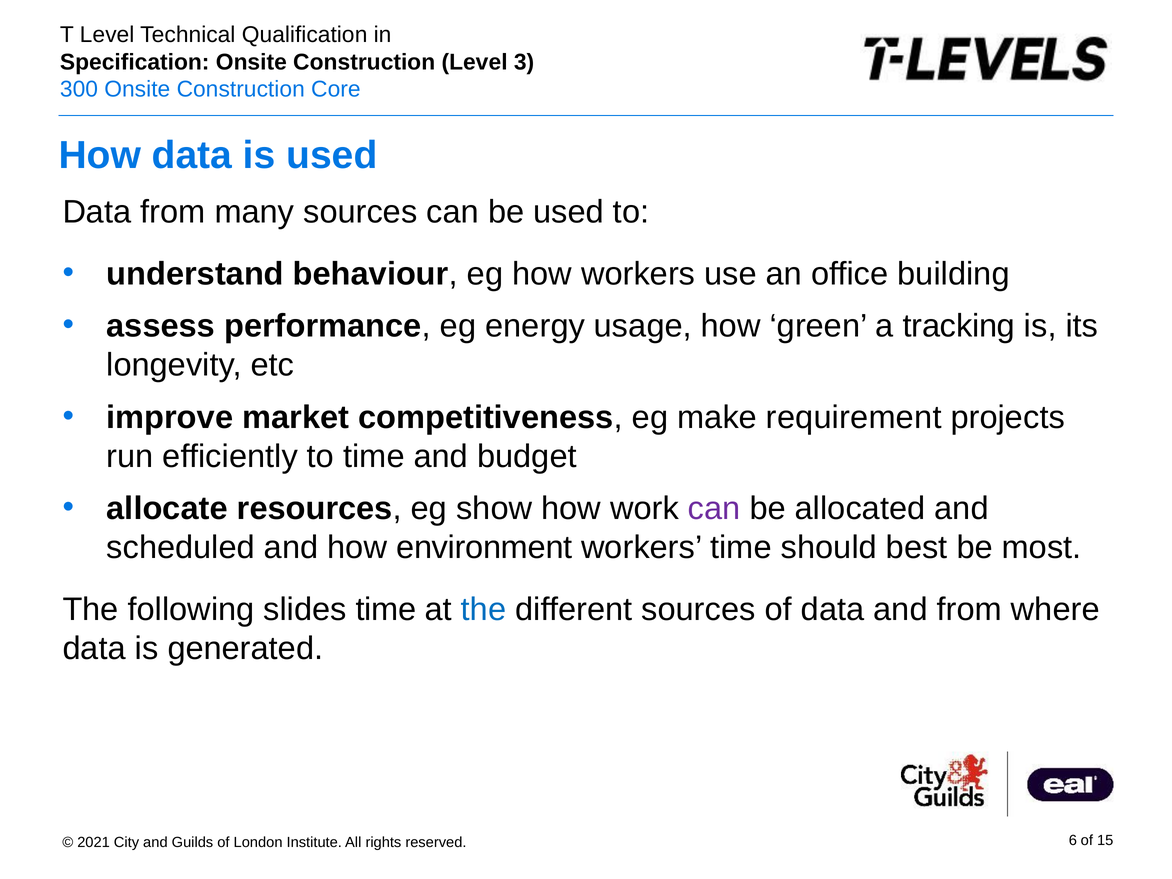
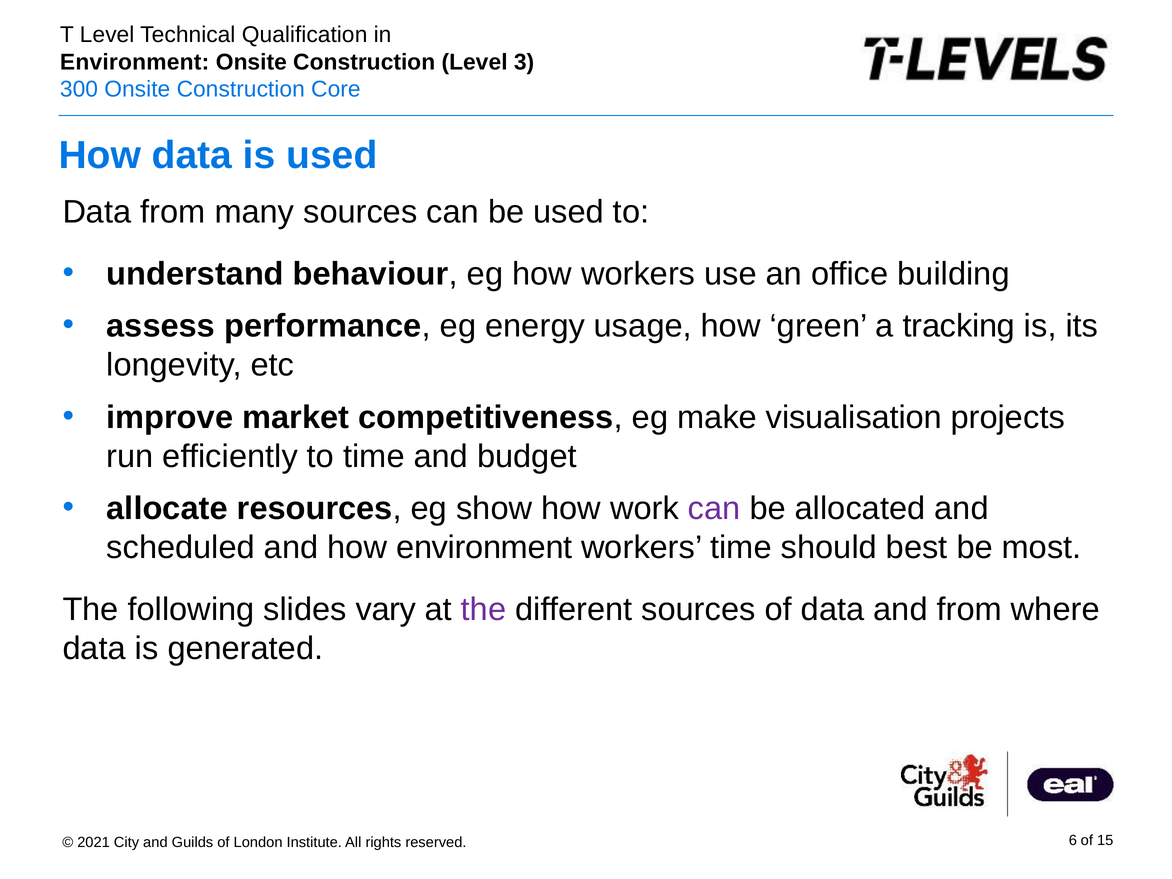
Specification at (135, 62): Specification -> Environment
requirement: requirement -> visualisation
slides time: time -> vary
the at (484, 609) colour: blue -> purple
